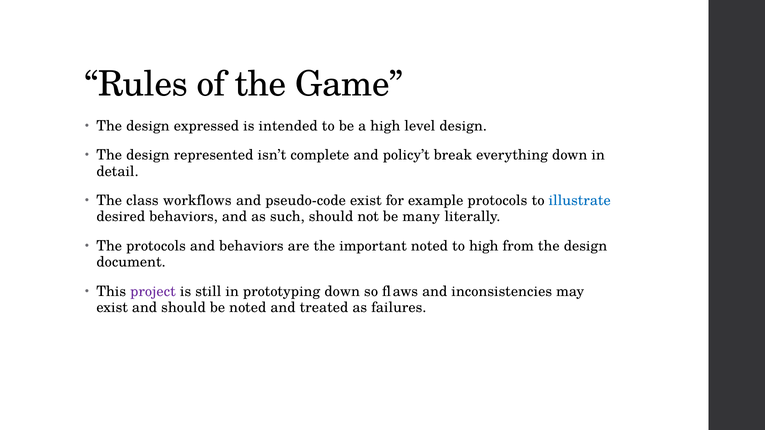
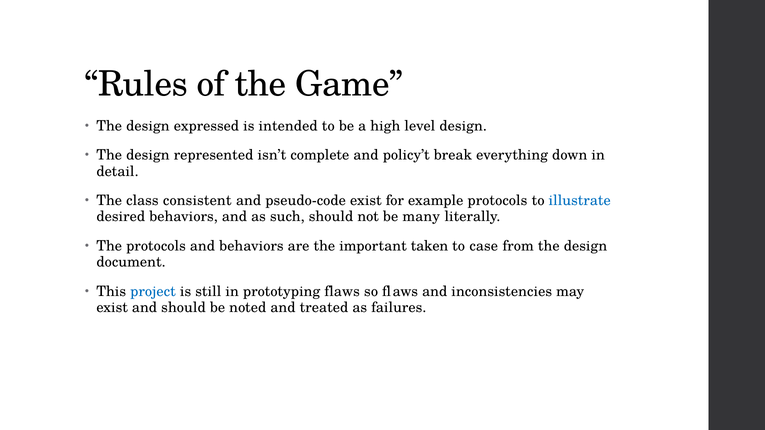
workflows: workflows -> consistent
important noted: noted -> taken
to high: high -> case
project colour: purple -> blue
prototyping down: down -> flaws
